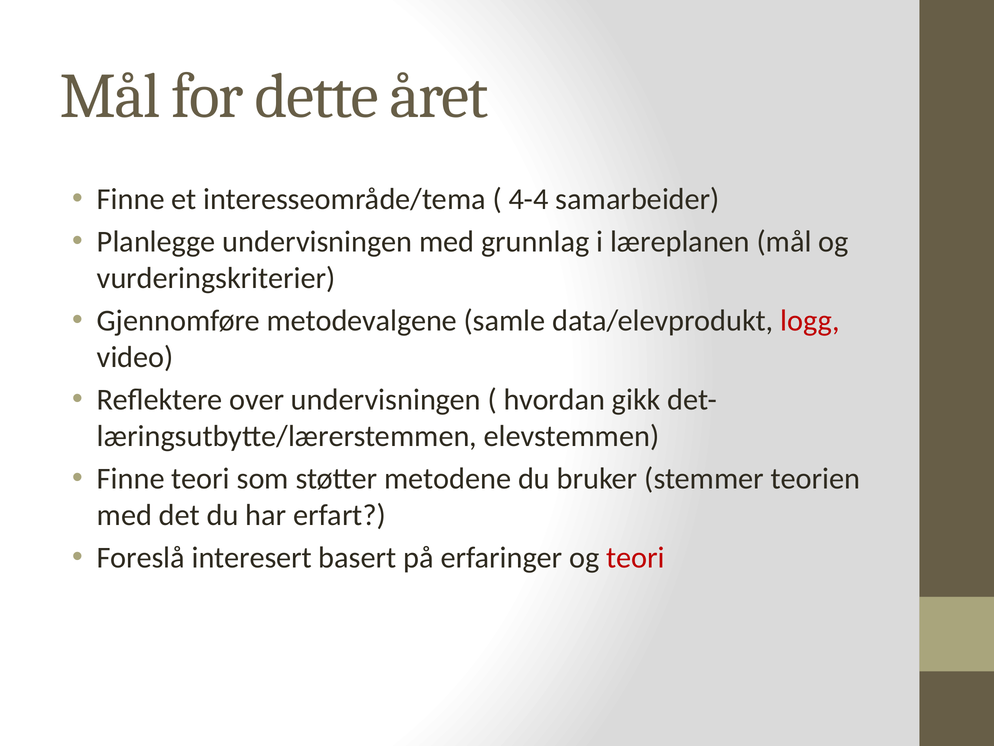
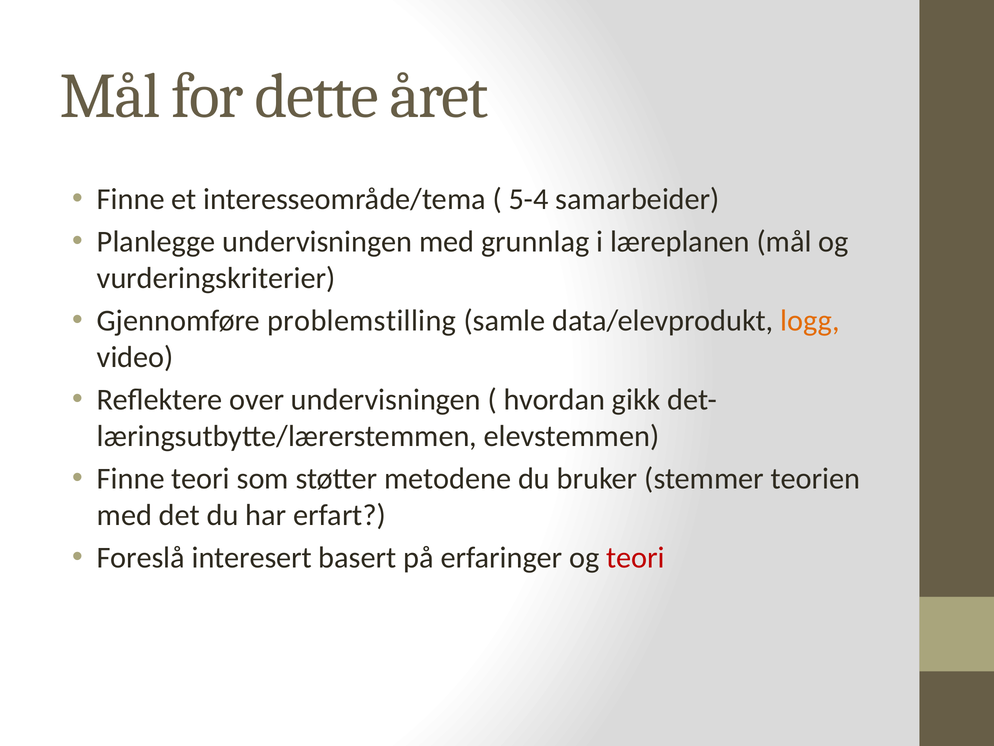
4-4: 4-4 -> 5-4
metodevalgene: metodevalgene -> problemstilling
logg colour: red -> orange
